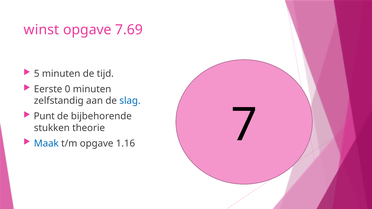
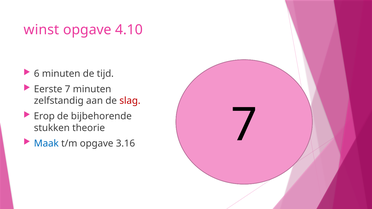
7.69: 7.69 -> 4.10
5: 5 -> 6
0: 0 -> 7
slag colour: blue -> red
Punt: Punt -> Erop
1.16: 1.16 -> 3.16
